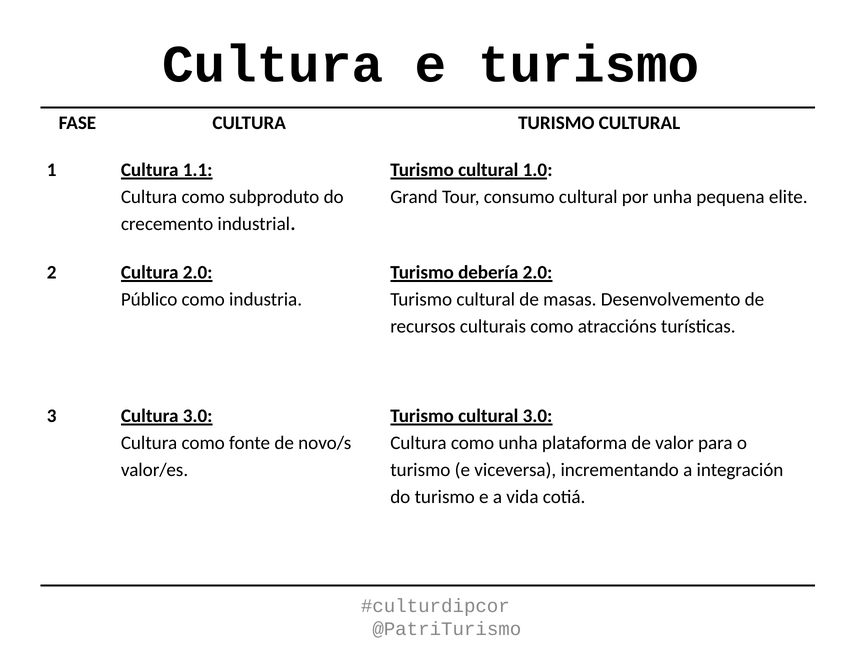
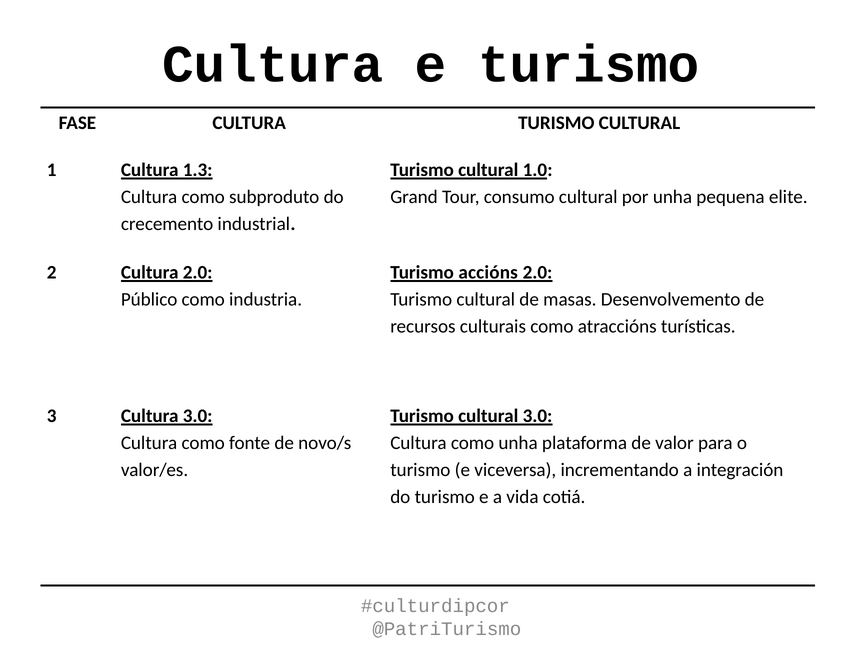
1.1: 1.1 -> 1.3
debería: debería -> accións
